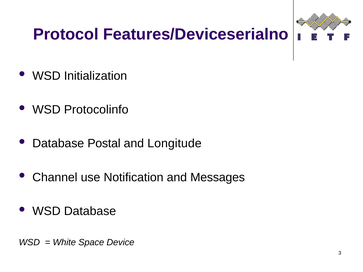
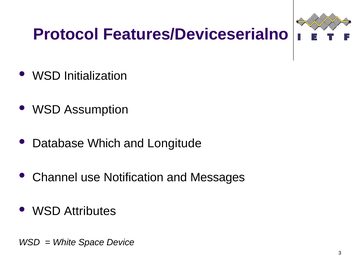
Protocolinfo: Protocolinfo -> Assumption
Postal: Postal -> Which
WSD Database: Database -> Attributes
